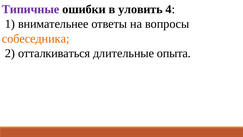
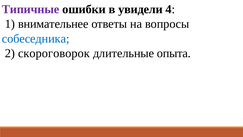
уловить: уловить -> увидели
собеседника colour: orange -> blue
отталкиваться: отталкиваться -> скороговорок
